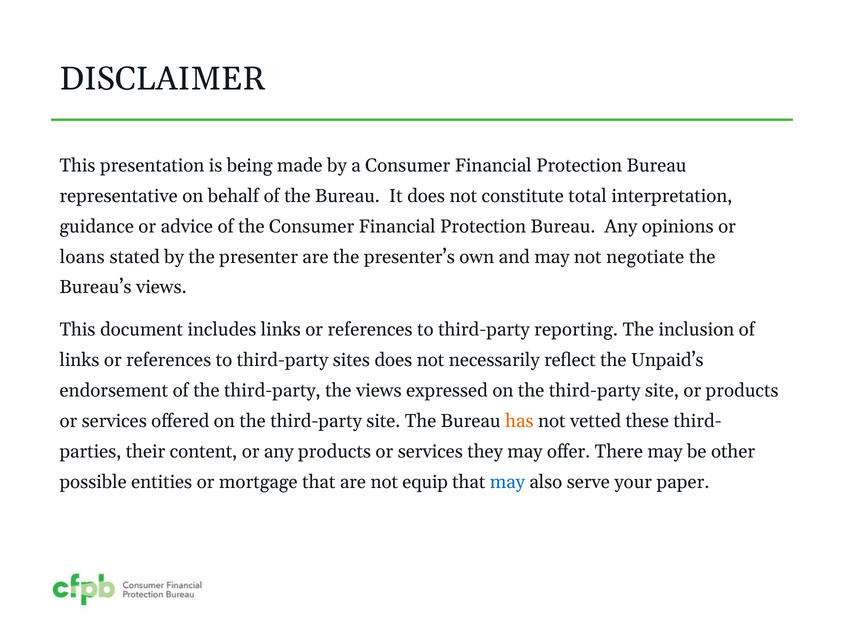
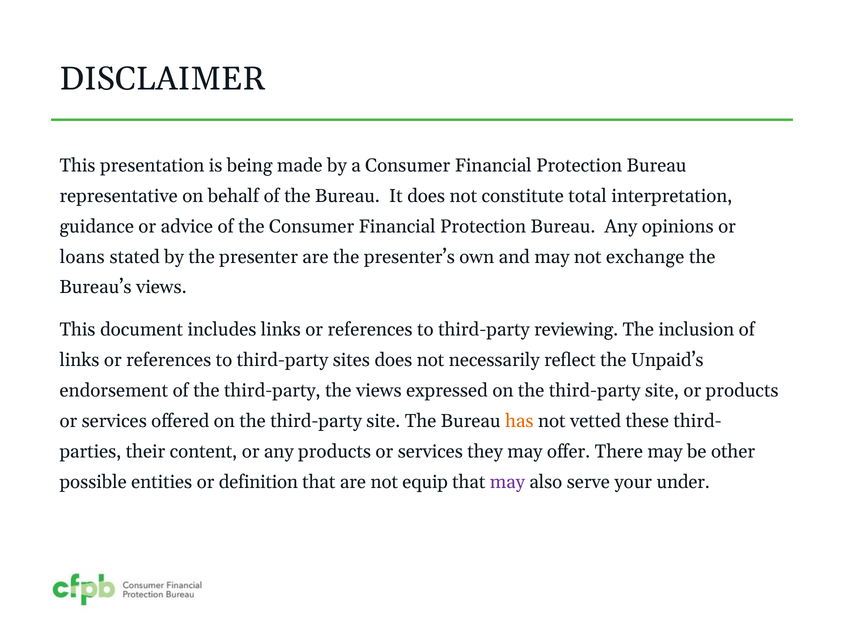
negotiate: negotiate -> exchange
reporting: reporting -> reviewing
mortgage: mortgage -> definition
may at (507, 482) colour: blue -> purple
paper: paper -> under
